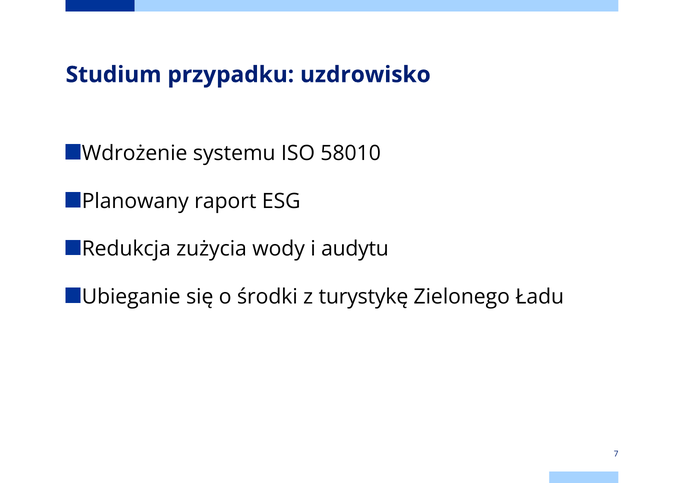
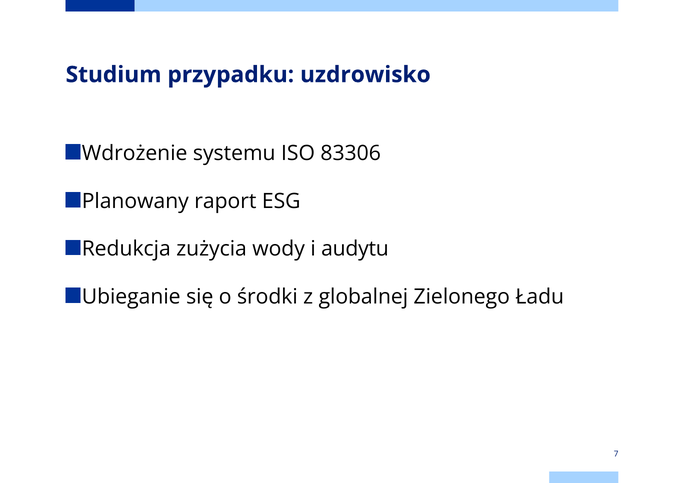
58010: 58010 -> 83306
turystykę: turystykę -> globalnej
